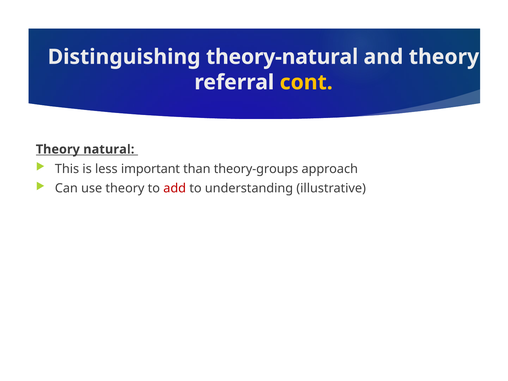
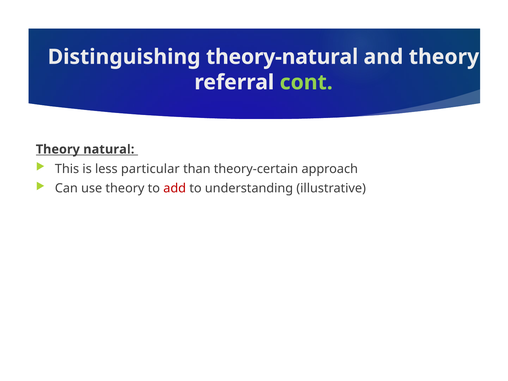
cont colour: yellow -> light green
important: important -> particular
theory-groups: theory-groups -> theory-certain
